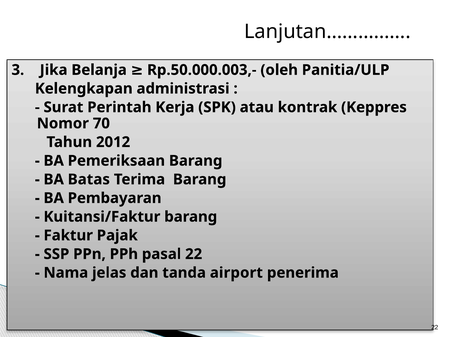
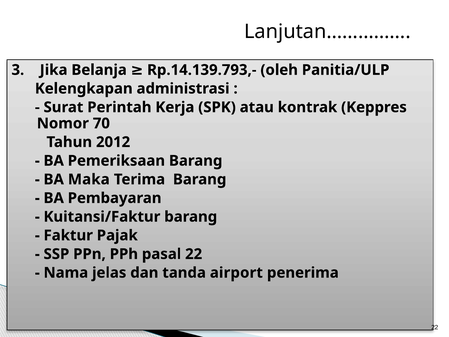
Rp.50.000.003,-: Rp.50.000.003,- -> Rp.14.139.793,-
Batas: Batas -> Maka
